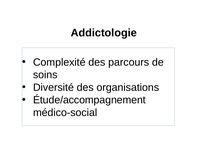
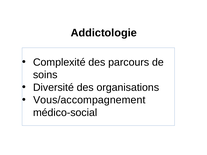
Étude/accompagnement: Étude/accompagnement -> Vous/accompagnement
